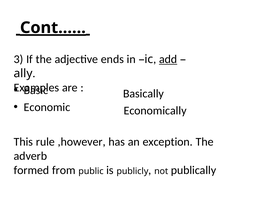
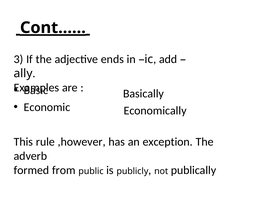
add underline: present -> none
